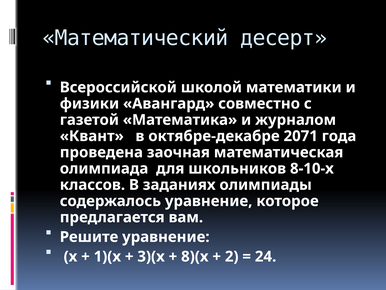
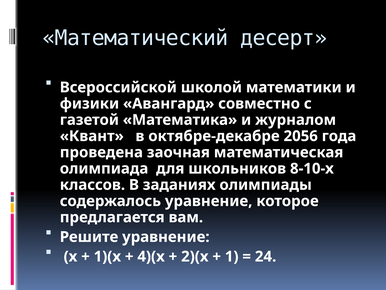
2071: 2071 -> 2056
3)(x: 3)(x -> 4)(x
8)(x: 8)(x -> 2)(x
2: 2 -> 1
